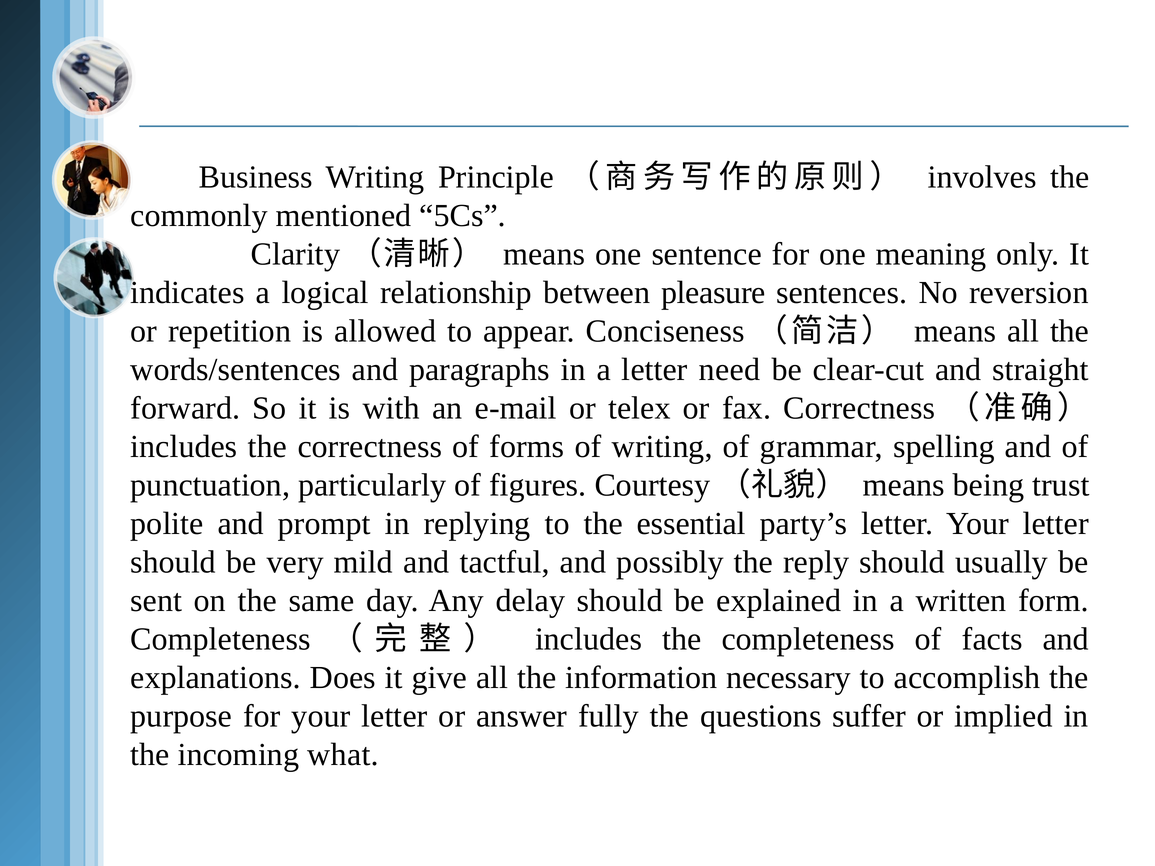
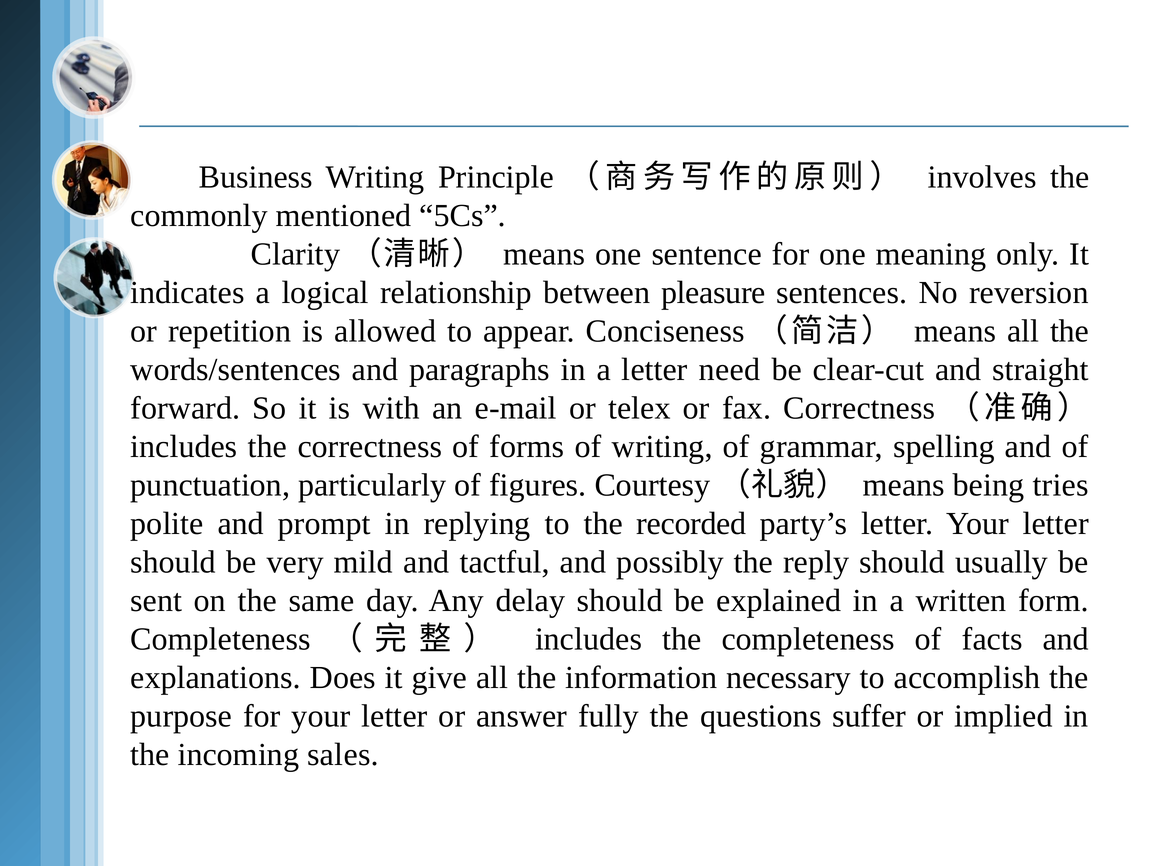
trust: trust -> tries
essential: essential -> recorded
what: what -> sales
